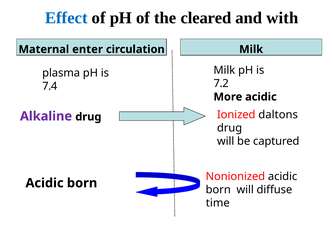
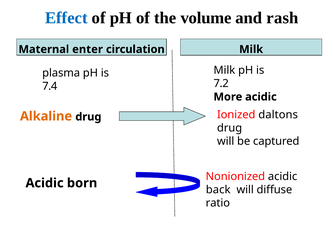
cleared: cleared -> volume
with: with -> rash
Alkaline colour: purple -> orange
born at (218, 189): born -> back
time: time -> ratio
